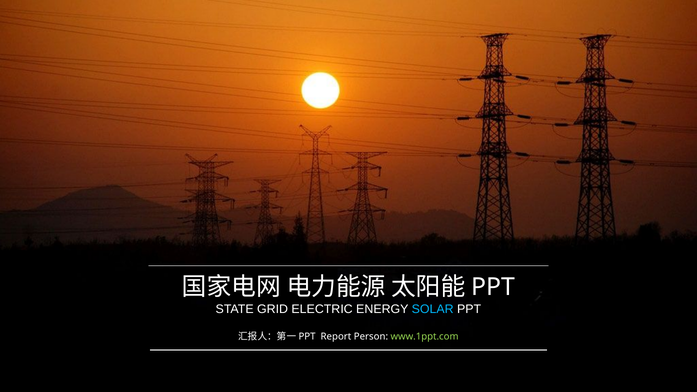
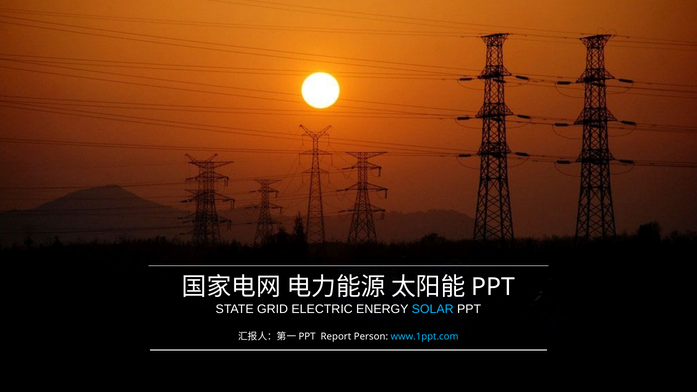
www.1ppt.com colour: light green -> light blue
